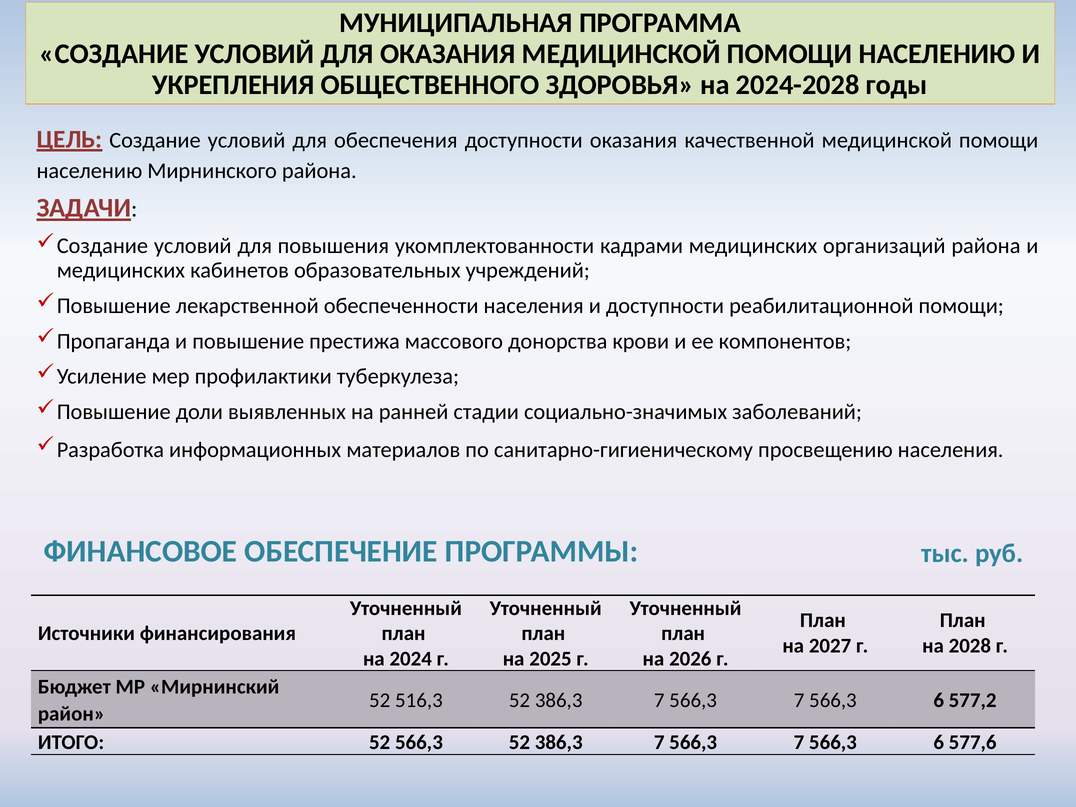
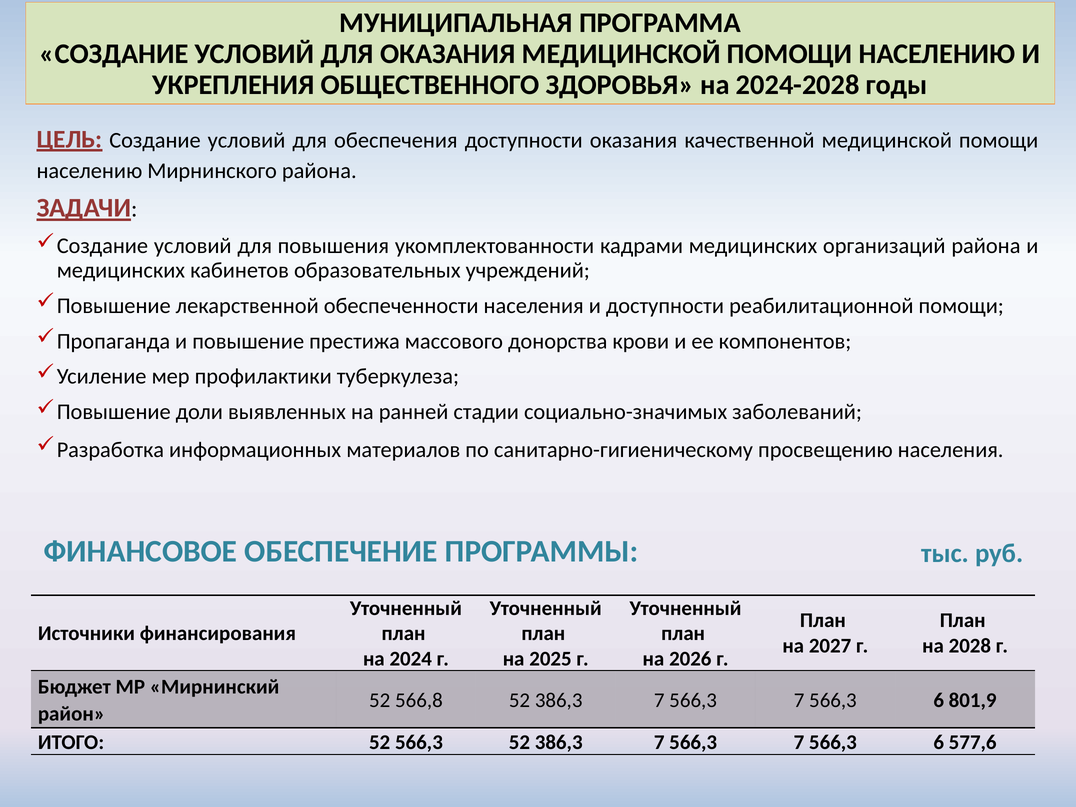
516,3: 516,3 -> 566,8
577,2: 577,2 -> 801,9
